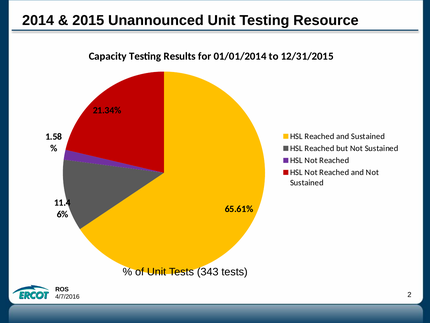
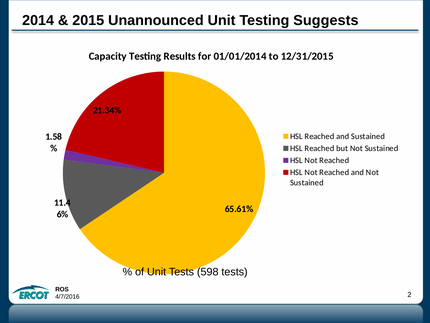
Resource: Resource -> Suggests
343: 343 -> 598
